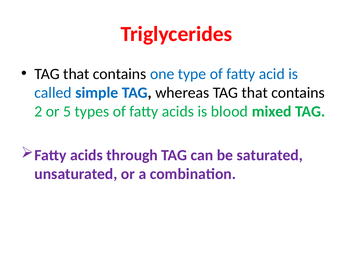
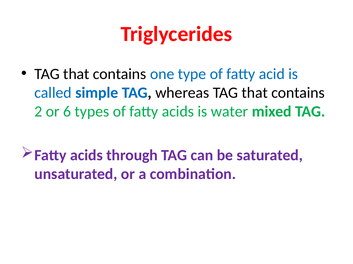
5: 5 -> 6
blood: blood -> water
